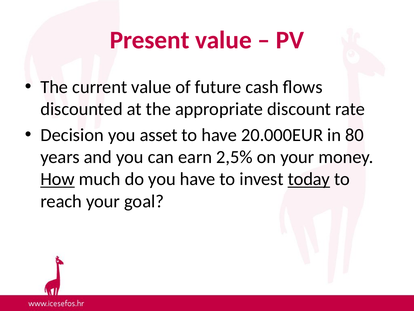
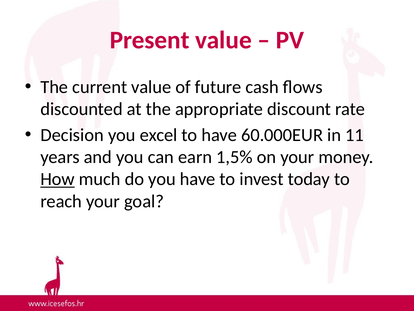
asset: asset -> excel
20.000EUR: 20.000EUR -> 60.000EUR
80: 80 -> 11
2,5%: 2,5% -> 1,5%
today underline: present -> none
